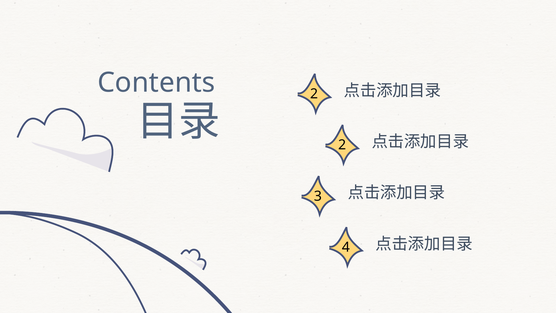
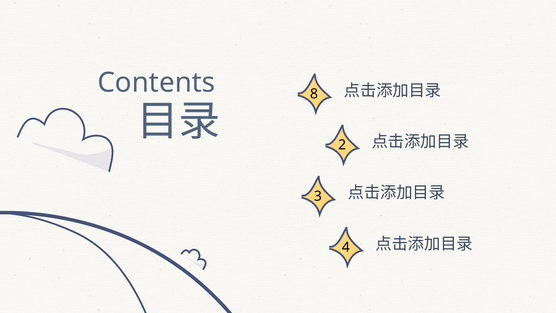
Contents 2: 2 -> 8
